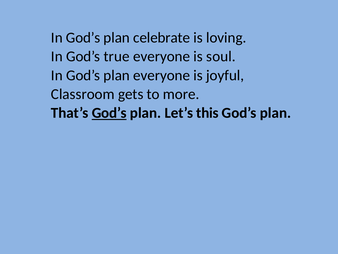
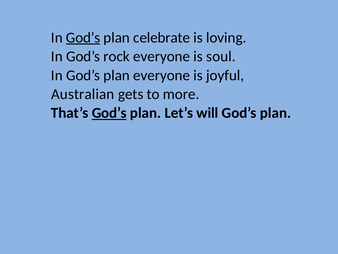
God’s at (83, 38) underline: none -> present
true: true -> rock
Classroom: Classroom -> Australian
this: this -> will
